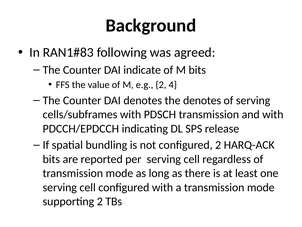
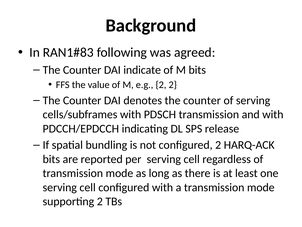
2 4: 4 -> 2
denotes the denotes: denotes -> counter
